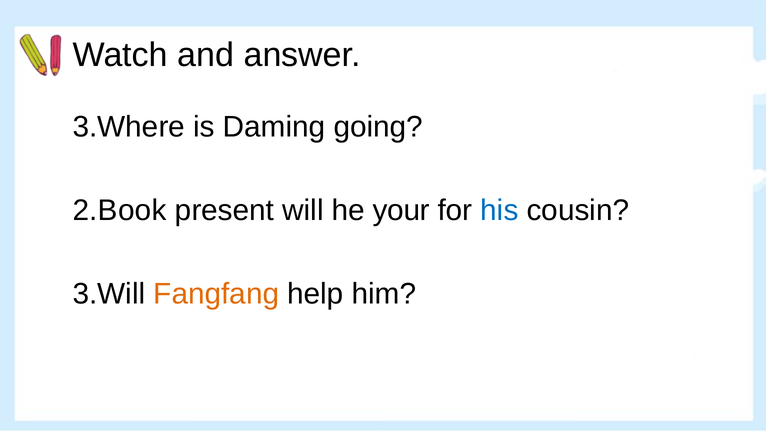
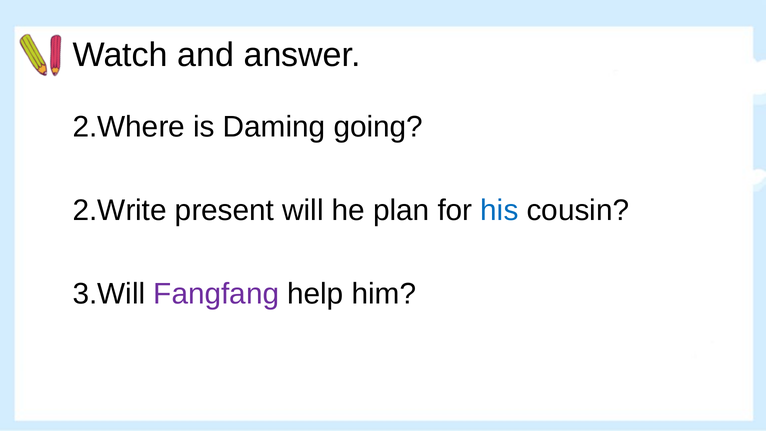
3.Where: 3.Where -> 2.Where
2.Book: 2.Book -> 2.Write
your: your -> plan
Fangfang colour: orange -> purple
